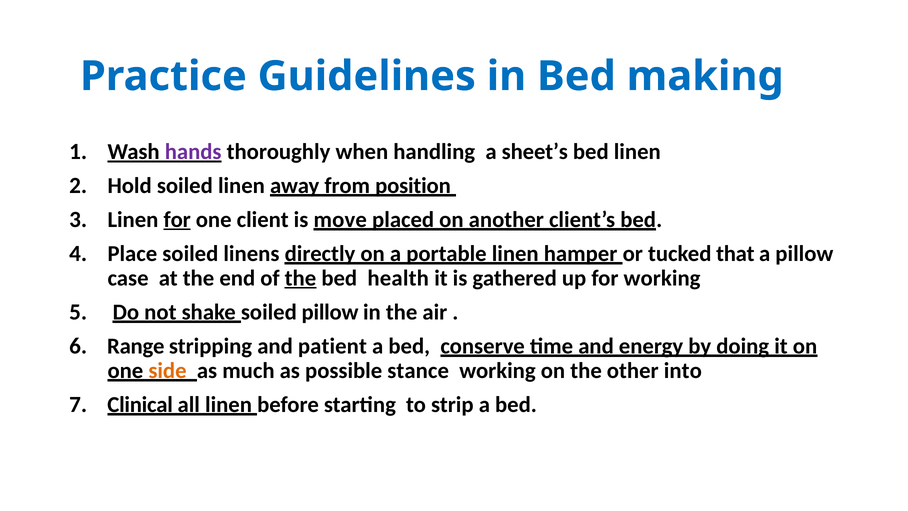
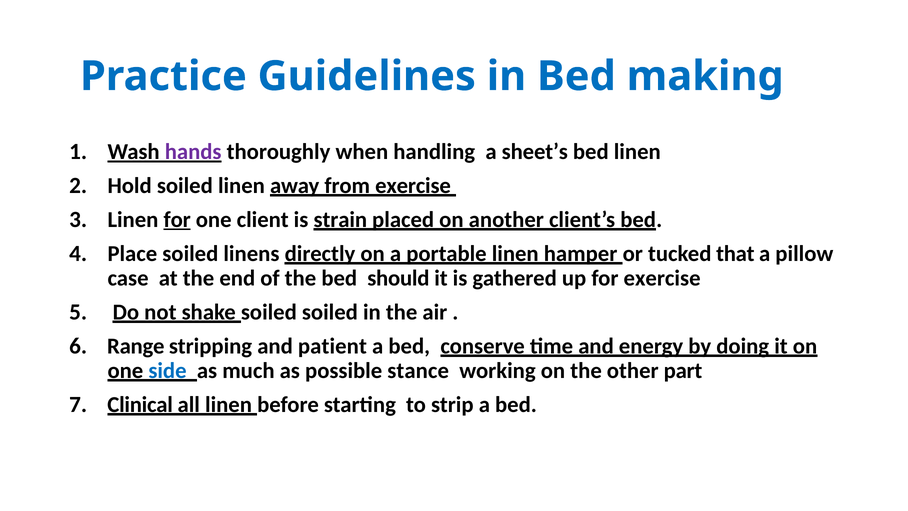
from position: position -> exercise
move: move -> strain
the at (300, 278) underline: present -> none
health: health -> should
for working: working -> exercise
soiled pillow: pillow -> soiled
side colour: orange -> blue
into: into -> part
